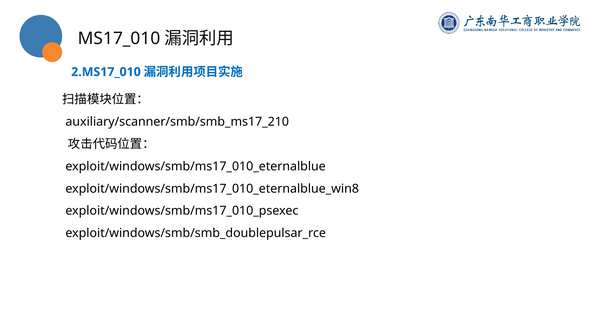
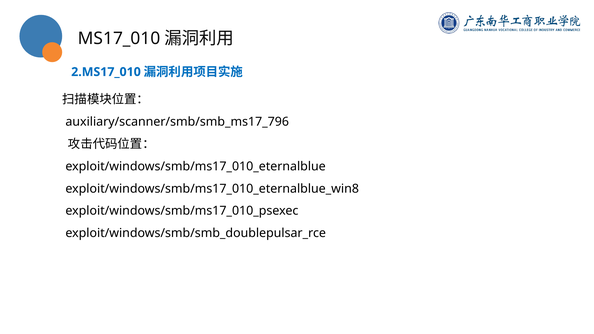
auxiliary/scanner/smb/smb_ms17_210: auxiliary/scanner/smb/smb_ms17_210 -> auxiliary/scanner/smb/smb_ms17_796
